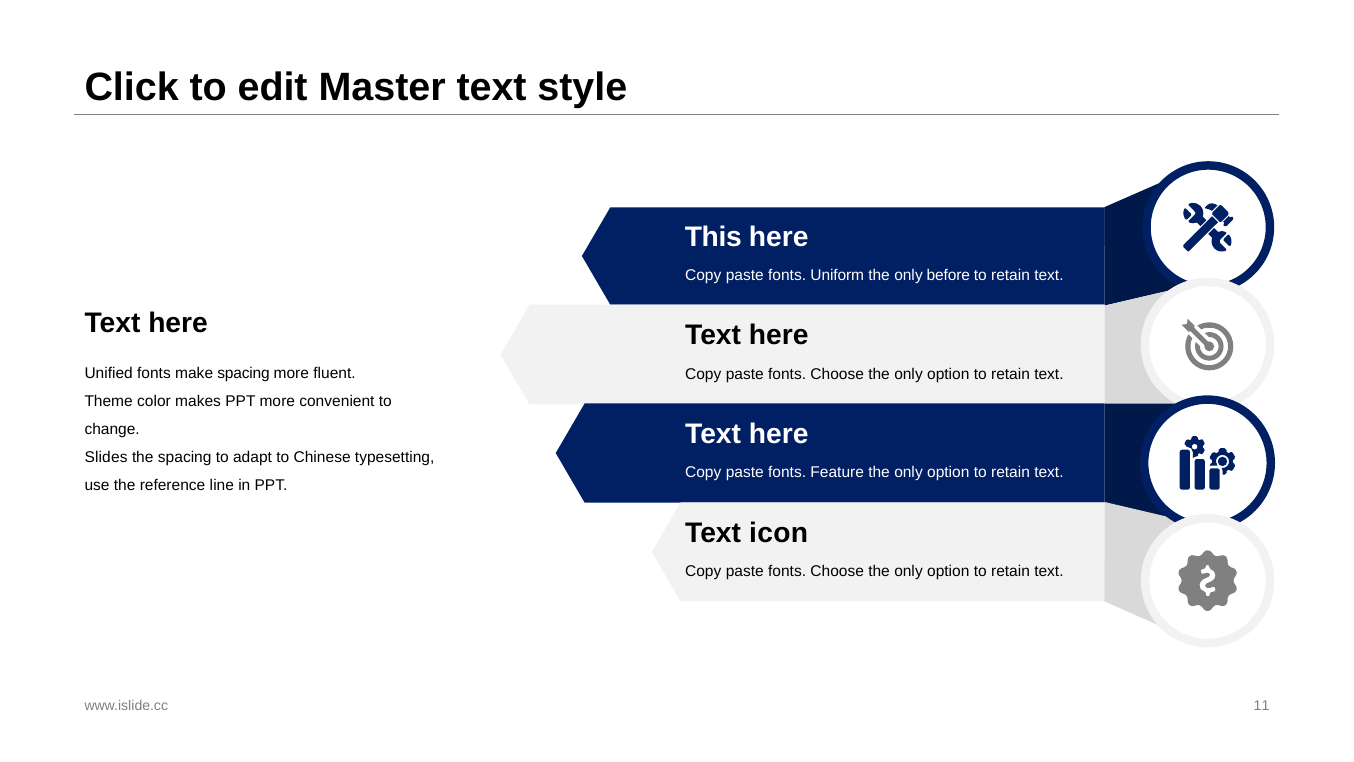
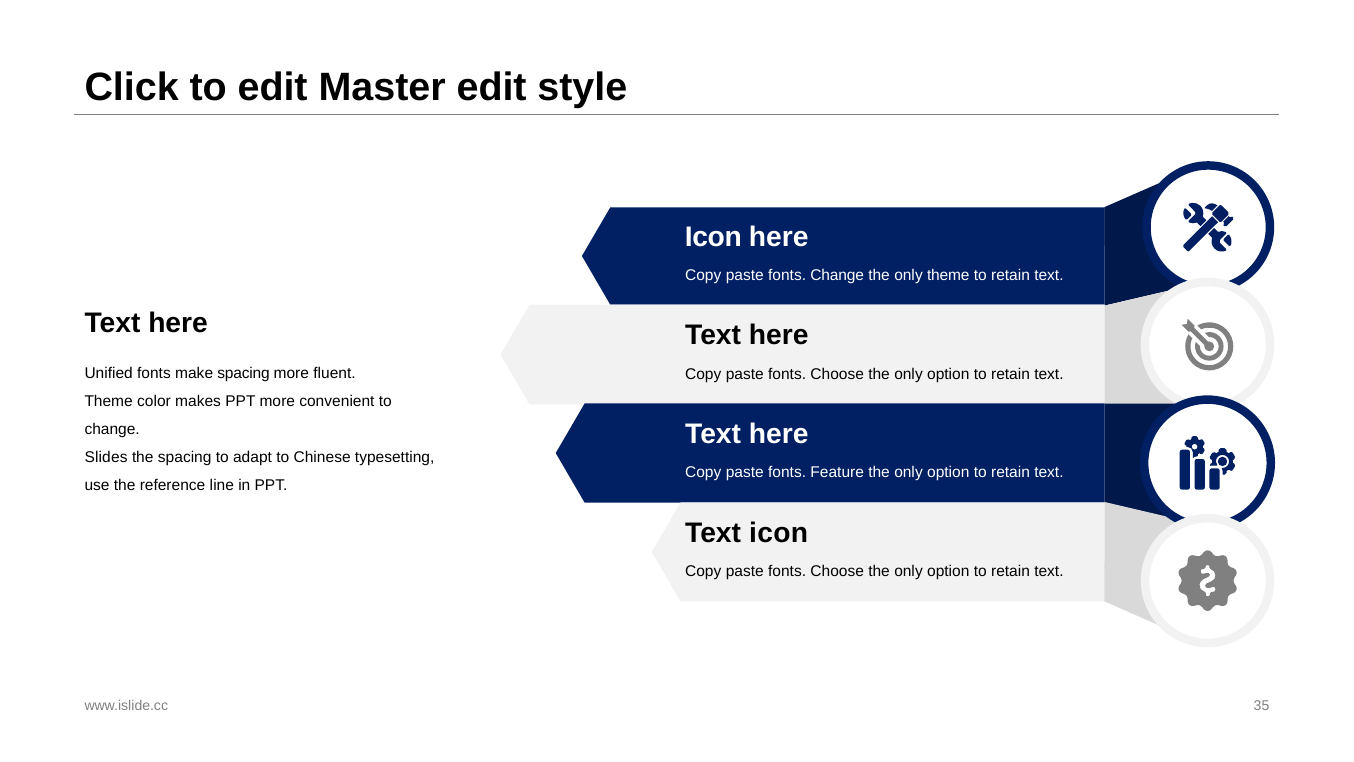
Master text: text -> edit
This at (713, 237): This -> Icon
fonts Uniform: Uniform -> Change
only before: before -> theme
11: 11 -> 35
